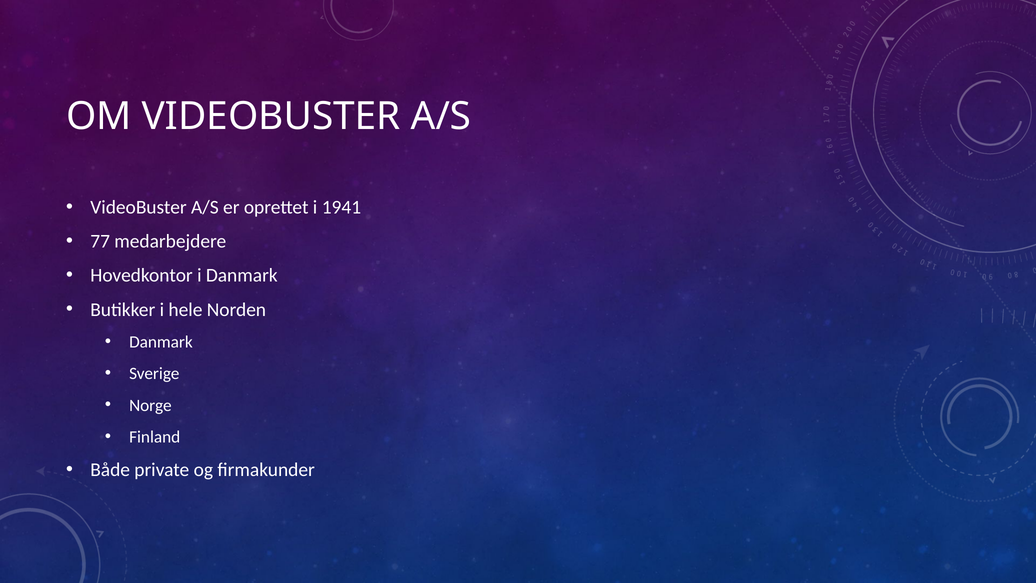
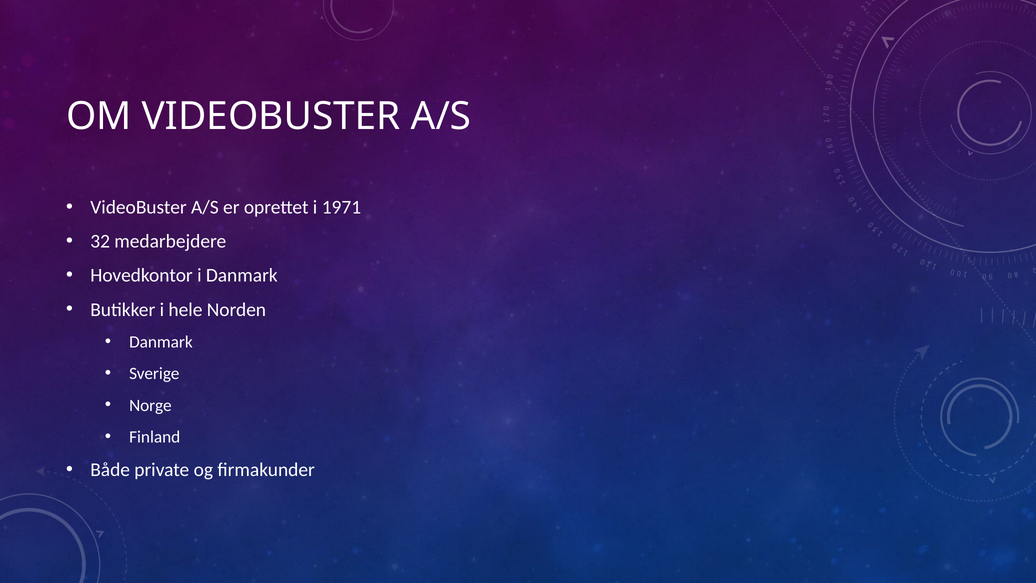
1941: 1941 -> 1971
77: 77 -> 32
